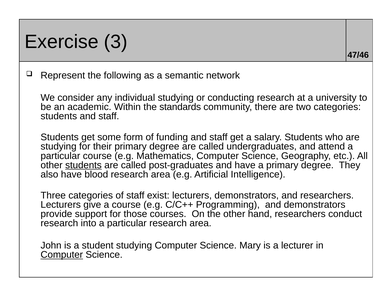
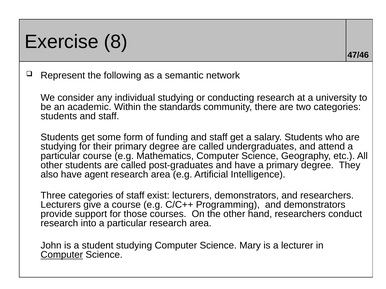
3: 3 -> 8
students at (83, 165) underline: present -> none
blood: blood -> agent
